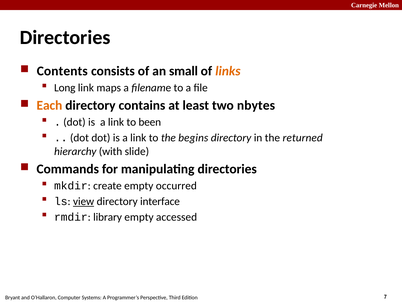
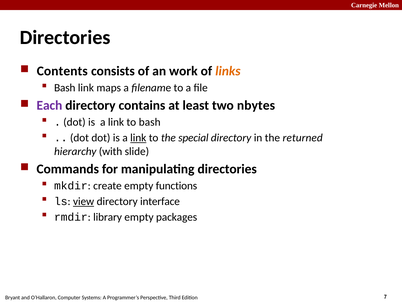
small: small -> work
Long at (65, 88): Long -> Bash
Each colour: orange -> purple
to been: been -> bash
link at (138, 138) underline: none -> present
begins: begins -> special
occurred: occurred -> functions
accessed: accessed -> packages
